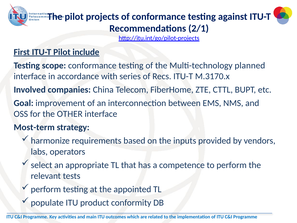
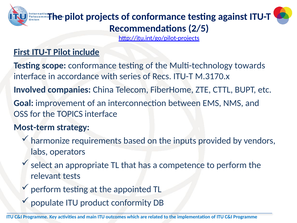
2/1: 2/1 -> 2/5
planned: planned -> towards
OTHER: OTHER -> TOPICS
